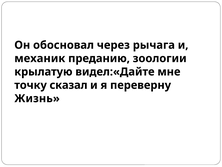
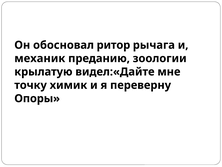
через: через -> ритор
сказал: сказал -> химик
Жизнь: Жизнь -> Опоры
